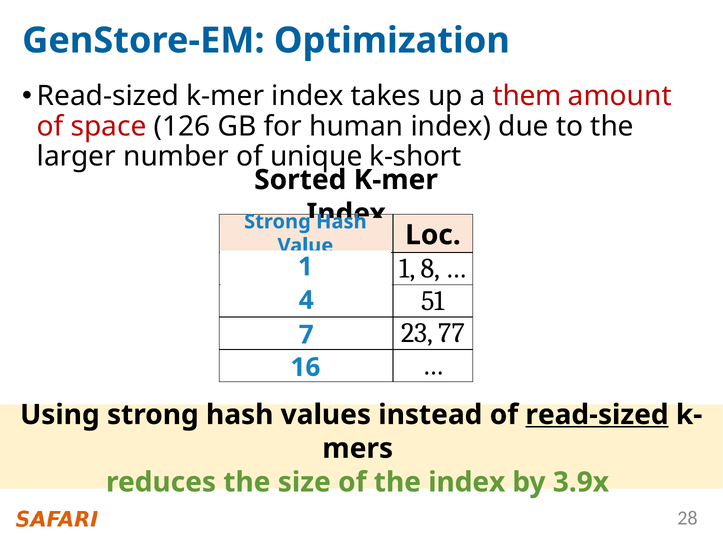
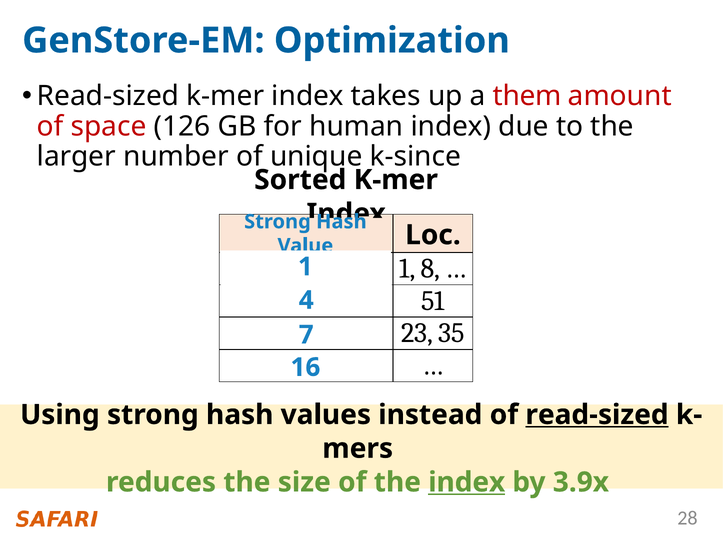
k-short: k-short -> k-since
77: 77 -> 35
index at (467, 482) underline: none -> present
